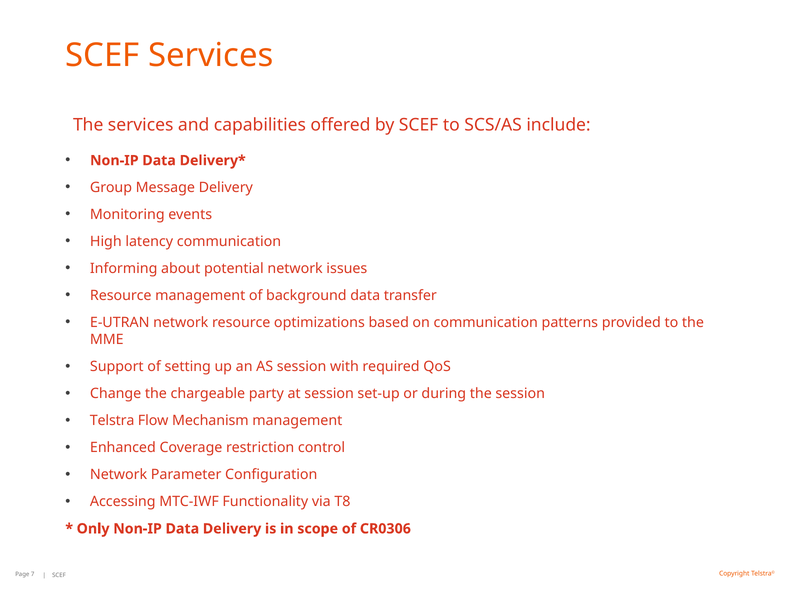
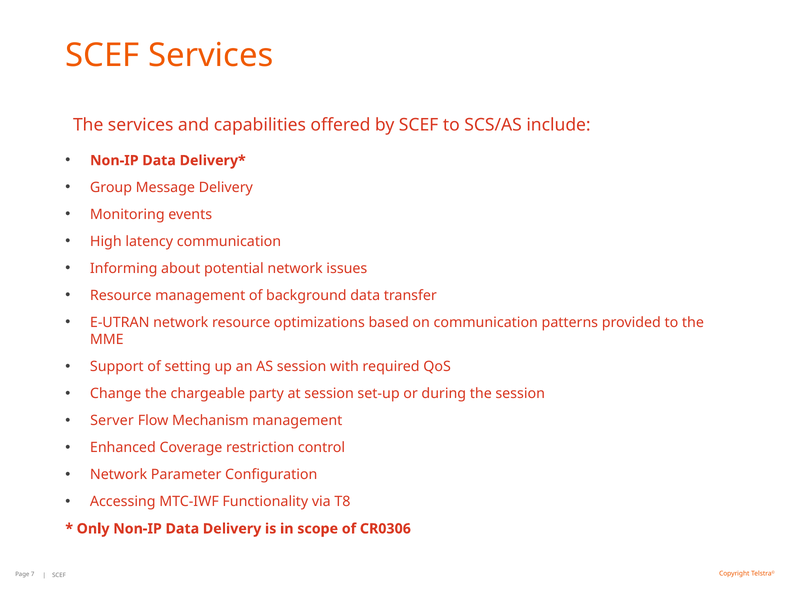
Telstra: Telstra -> Server
